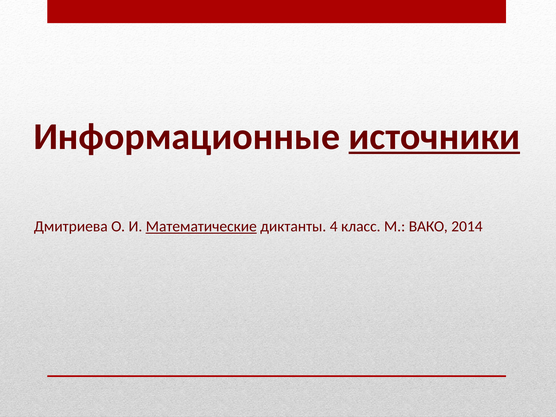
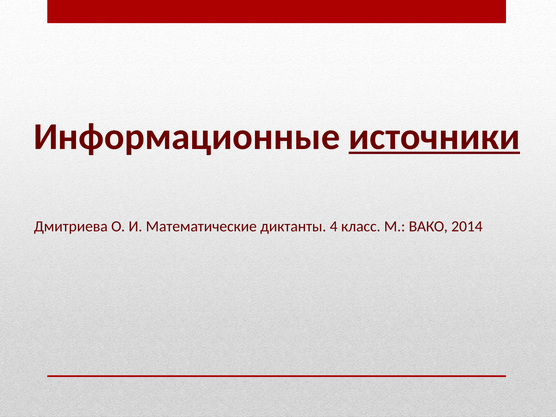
Математические underline: present -> none
